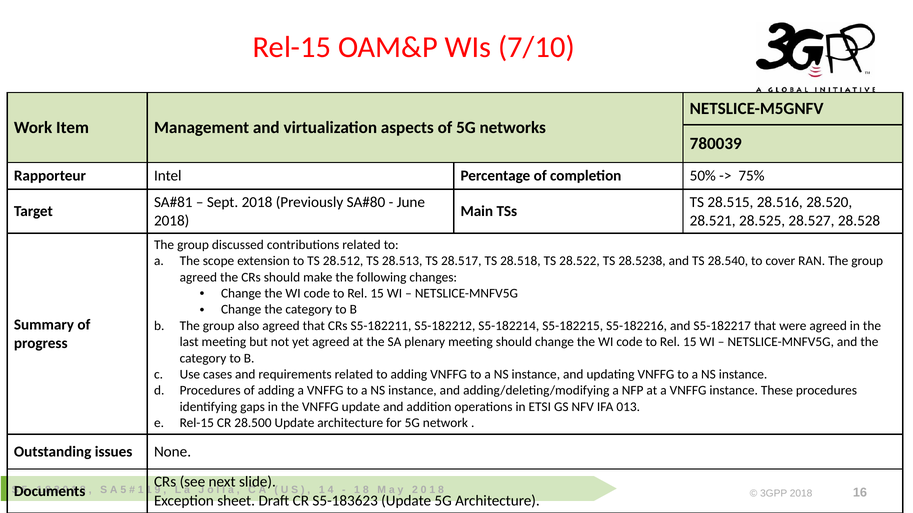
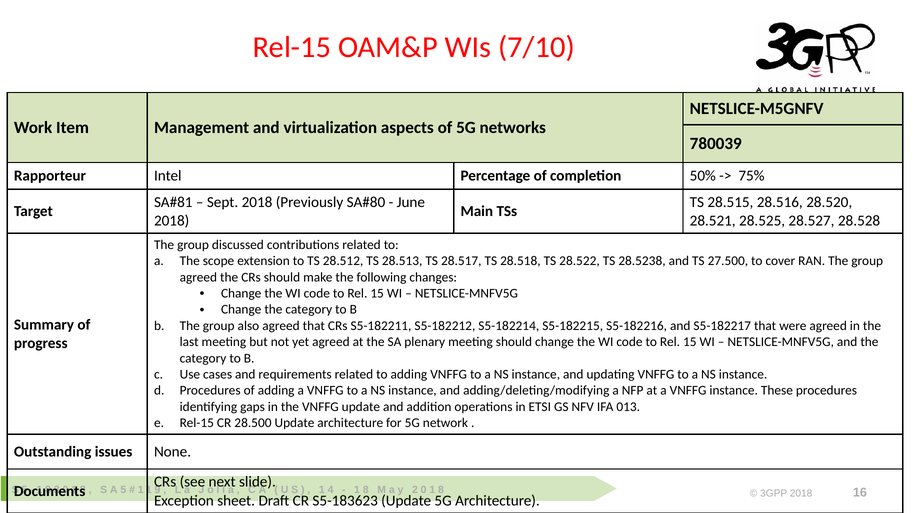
28.540: 28.540 -> 27.500
